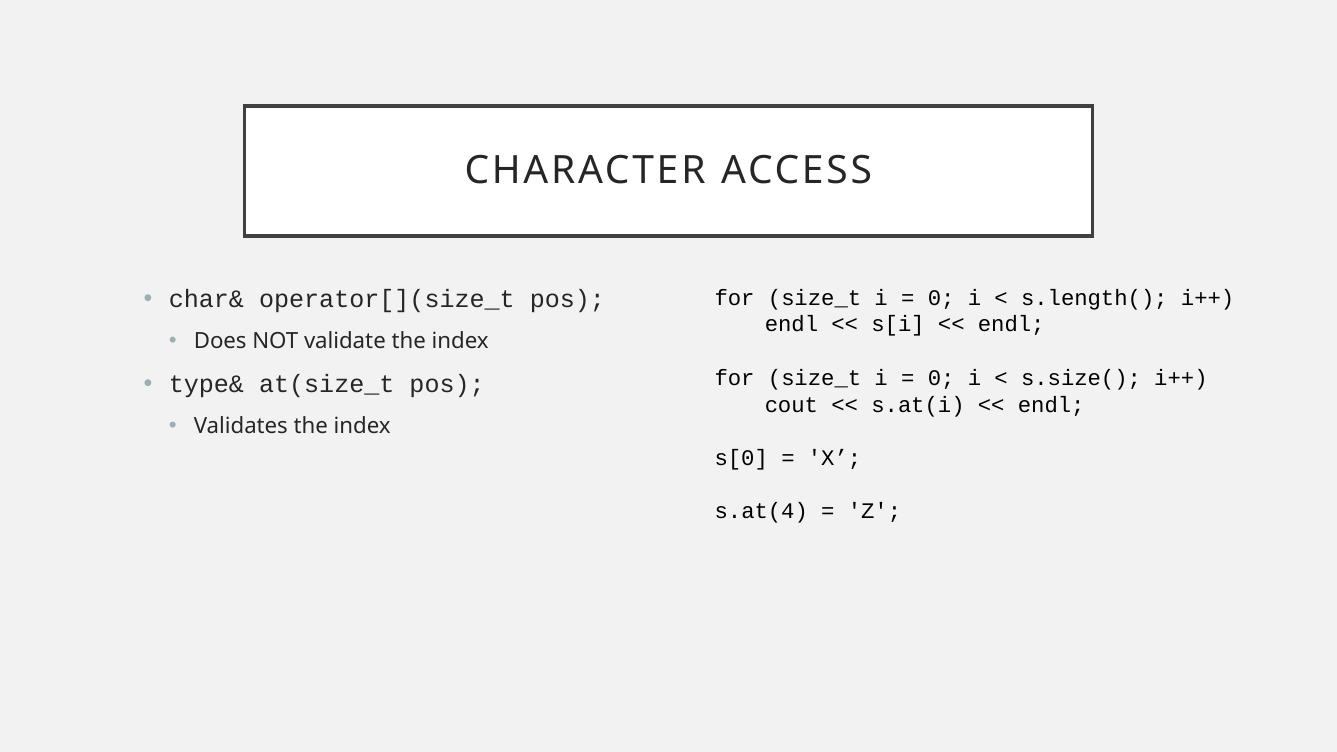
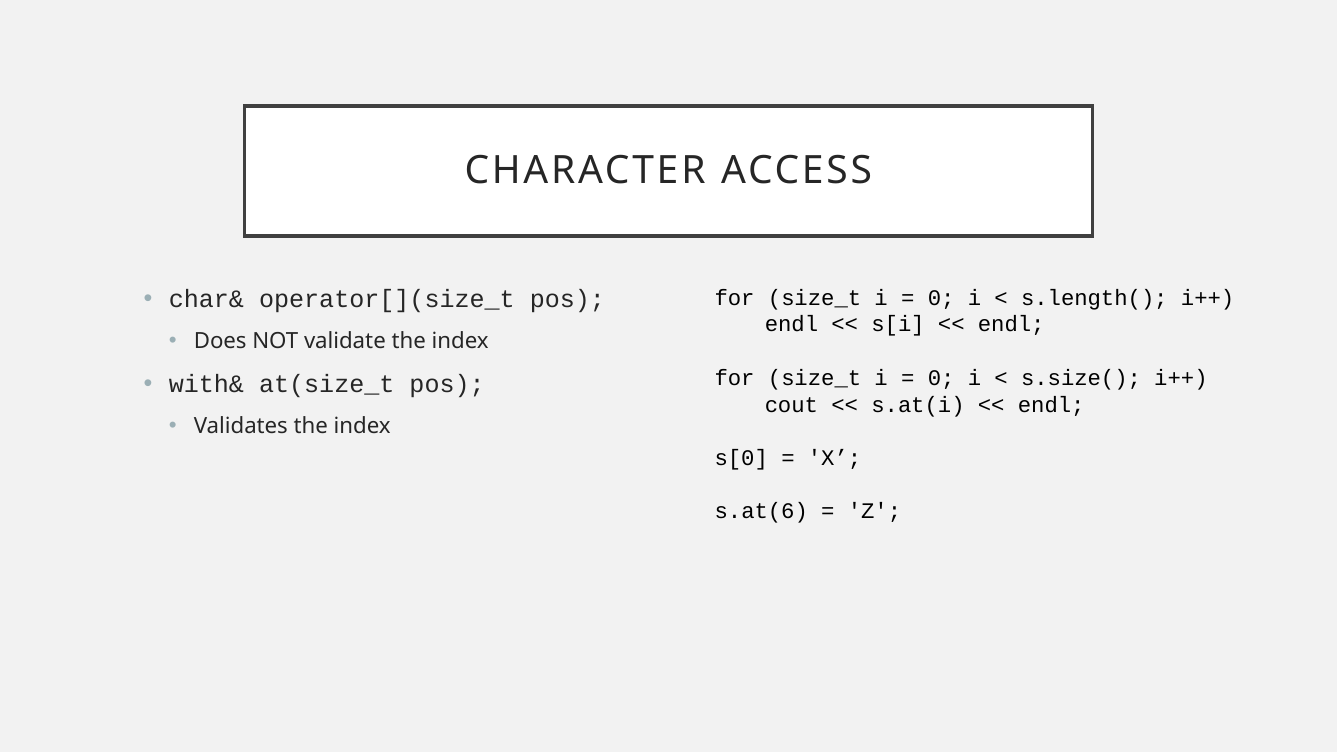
type&: type& -> with&
s.at(4: s.at(4 -> s.at(6
